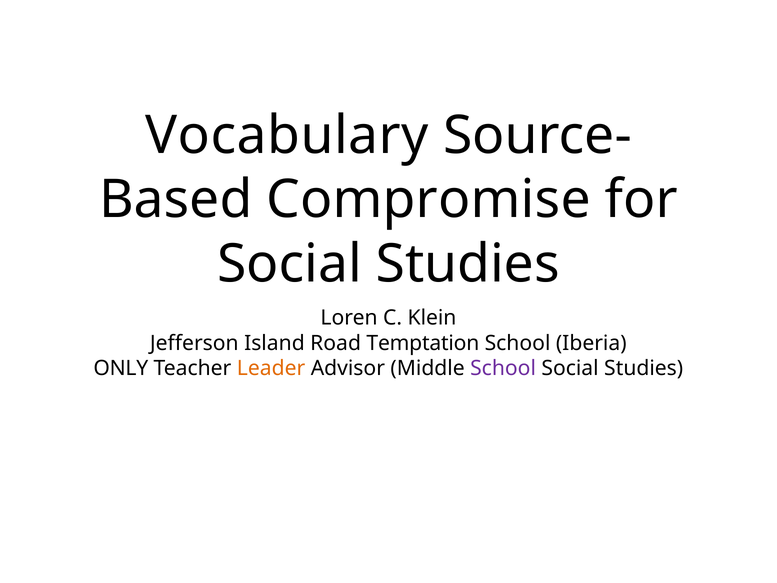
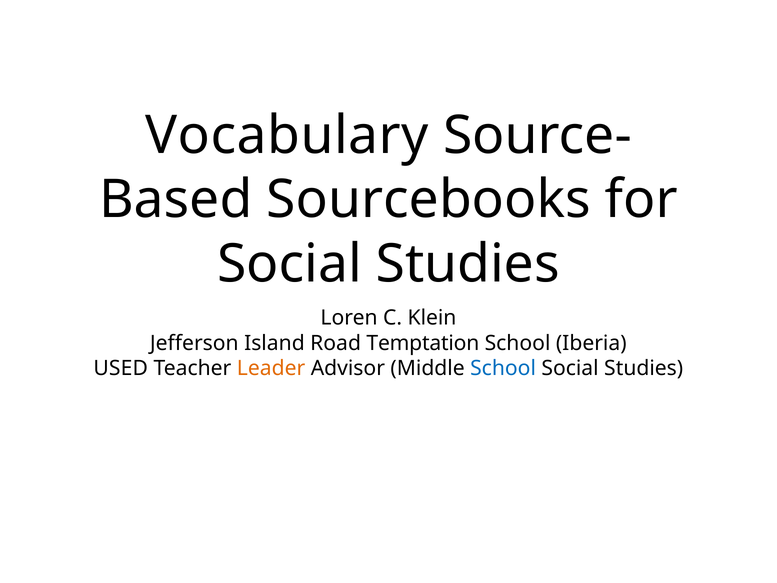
Compromise: Compromise -> Sourcebooks
ONLY: ONLY -> USED
School at (503, 368) colour: purple -> blue
